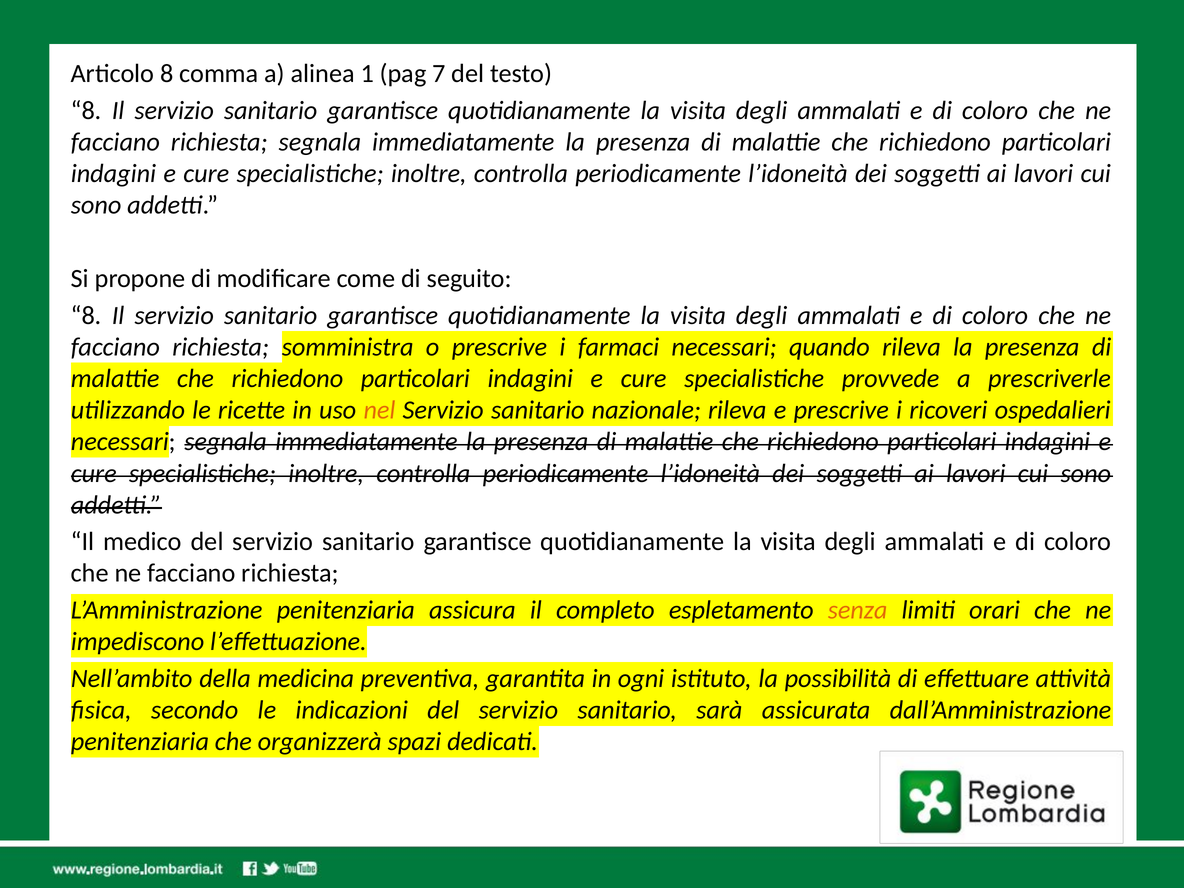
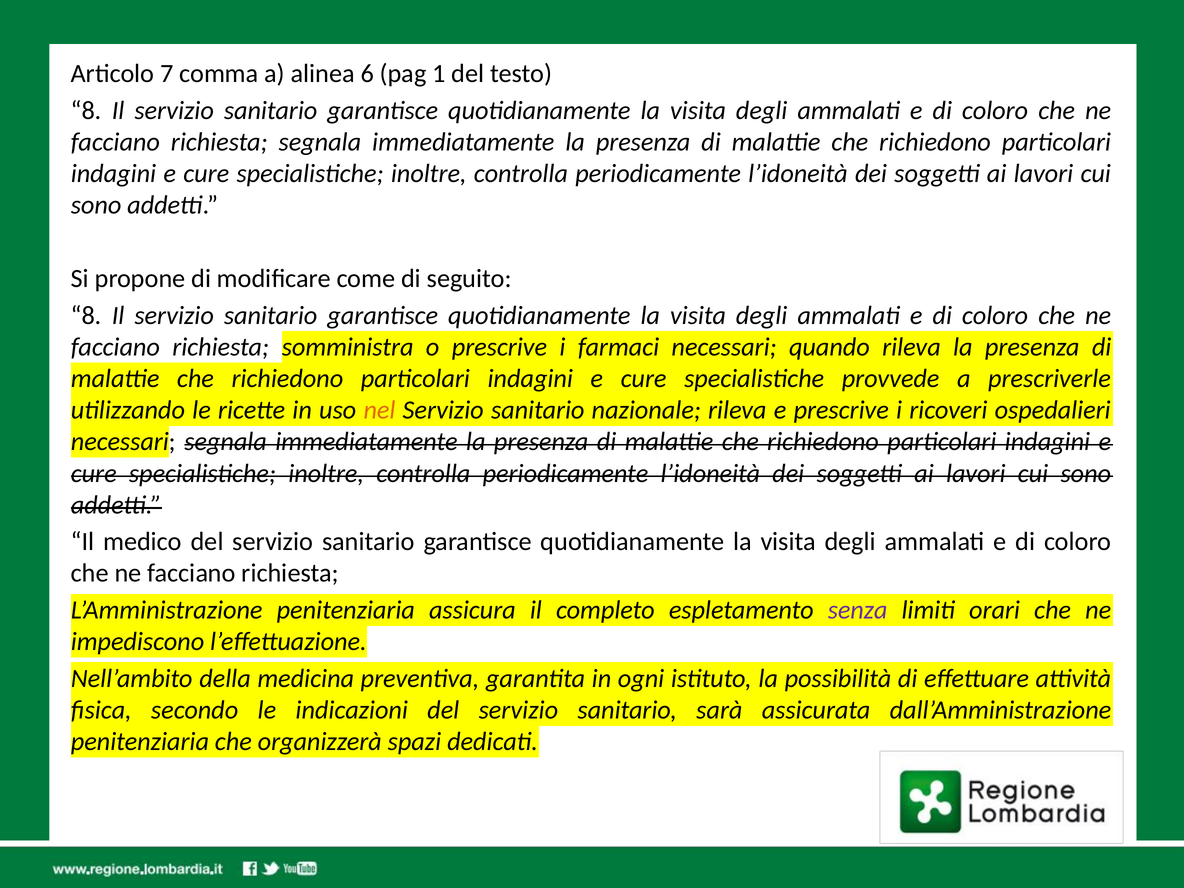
Articolo 8: 8 -> 7
1: 1 -> 6
7: 7 -> 1
senza colour: orange -> purple
